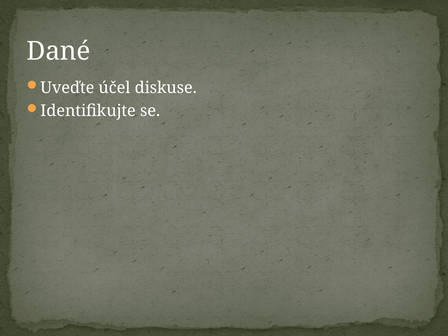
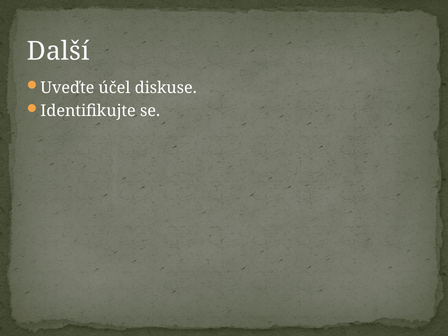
Dané: Dané -> Další
